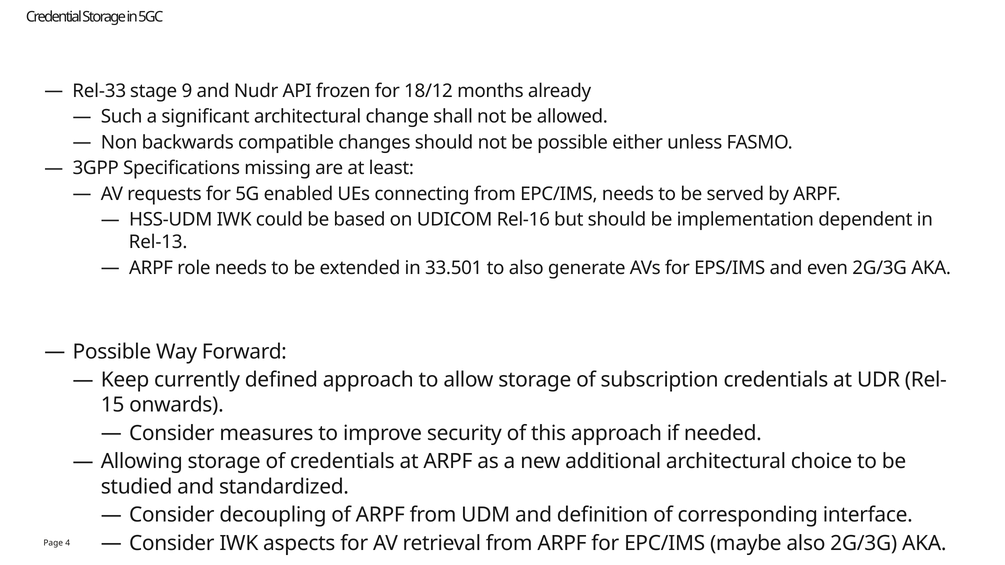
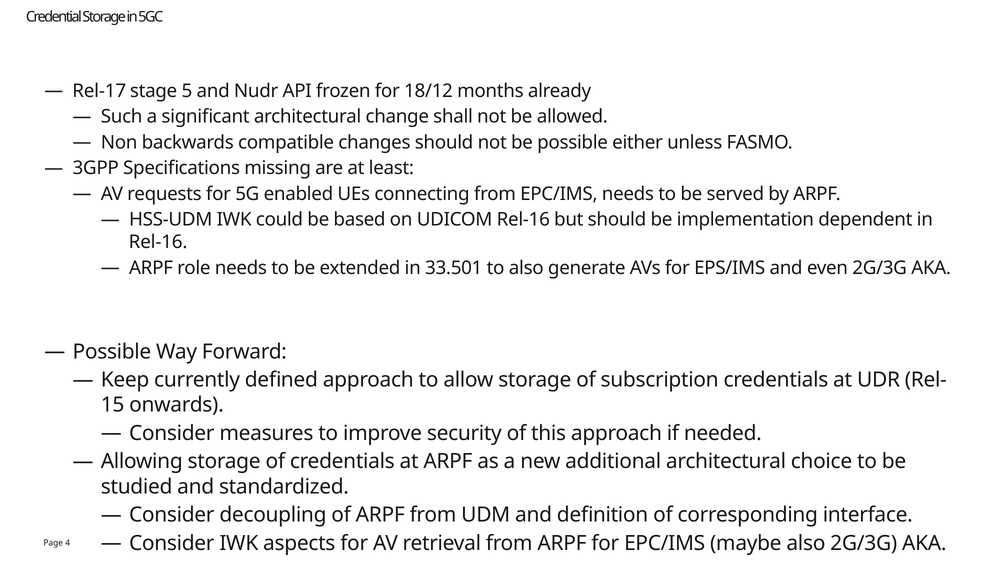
Rel-33: Rel-33 -> Rel-17
9: 9 -> 5
Rel-13 at (158, 242): Rel-13 -> Rel-16
